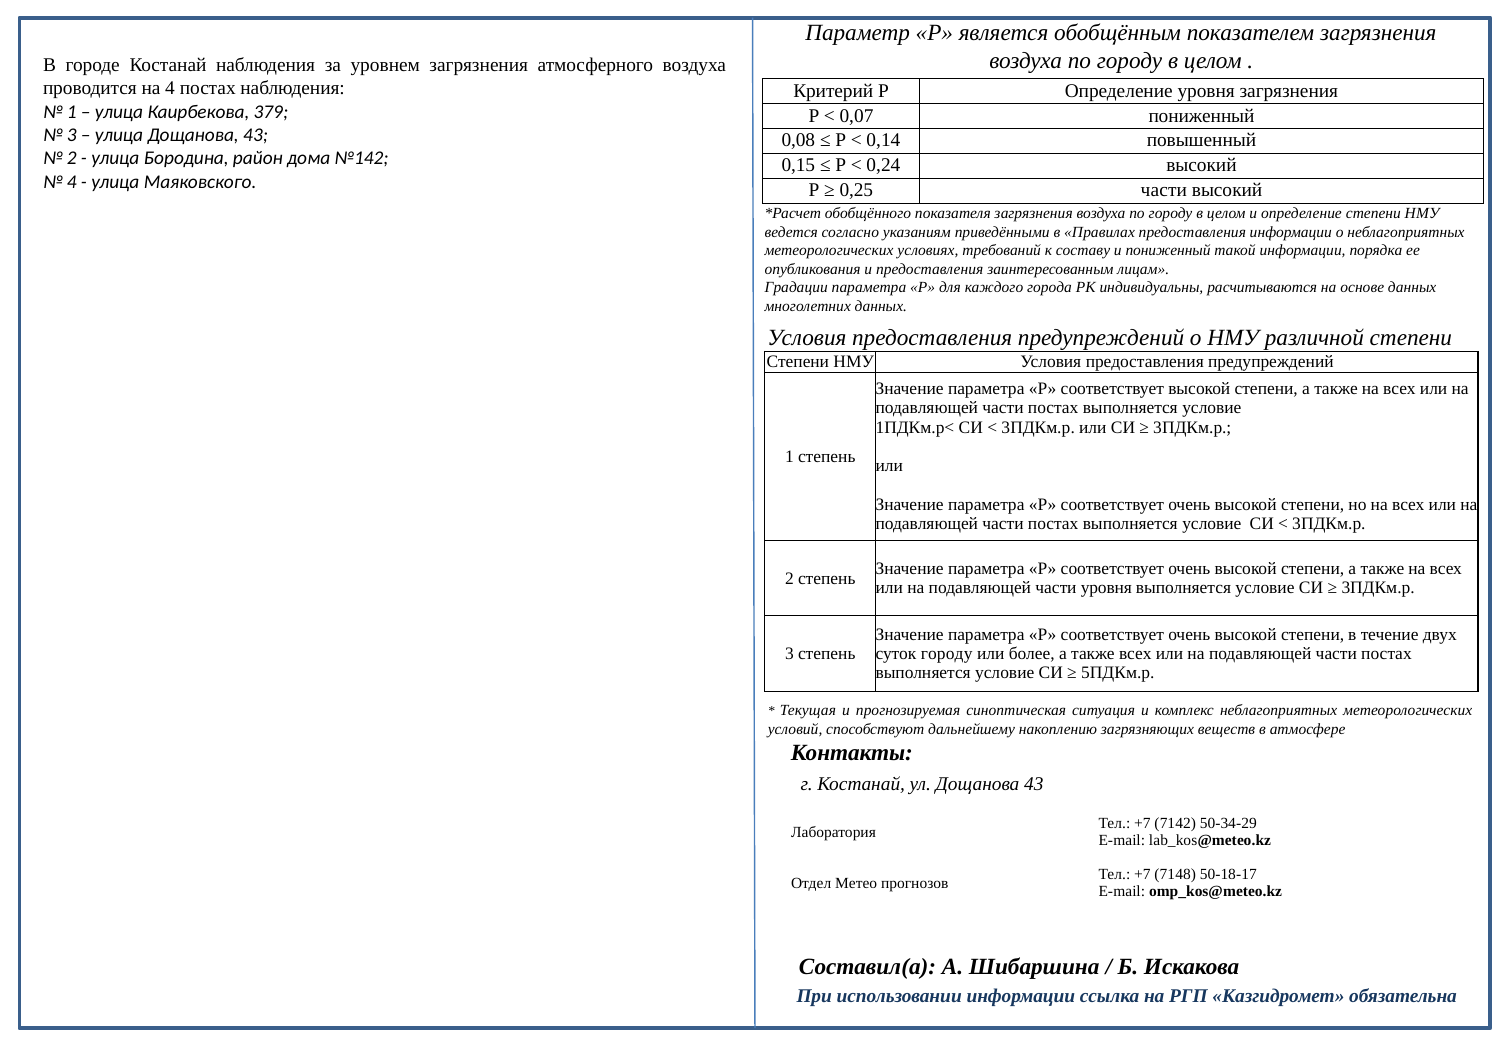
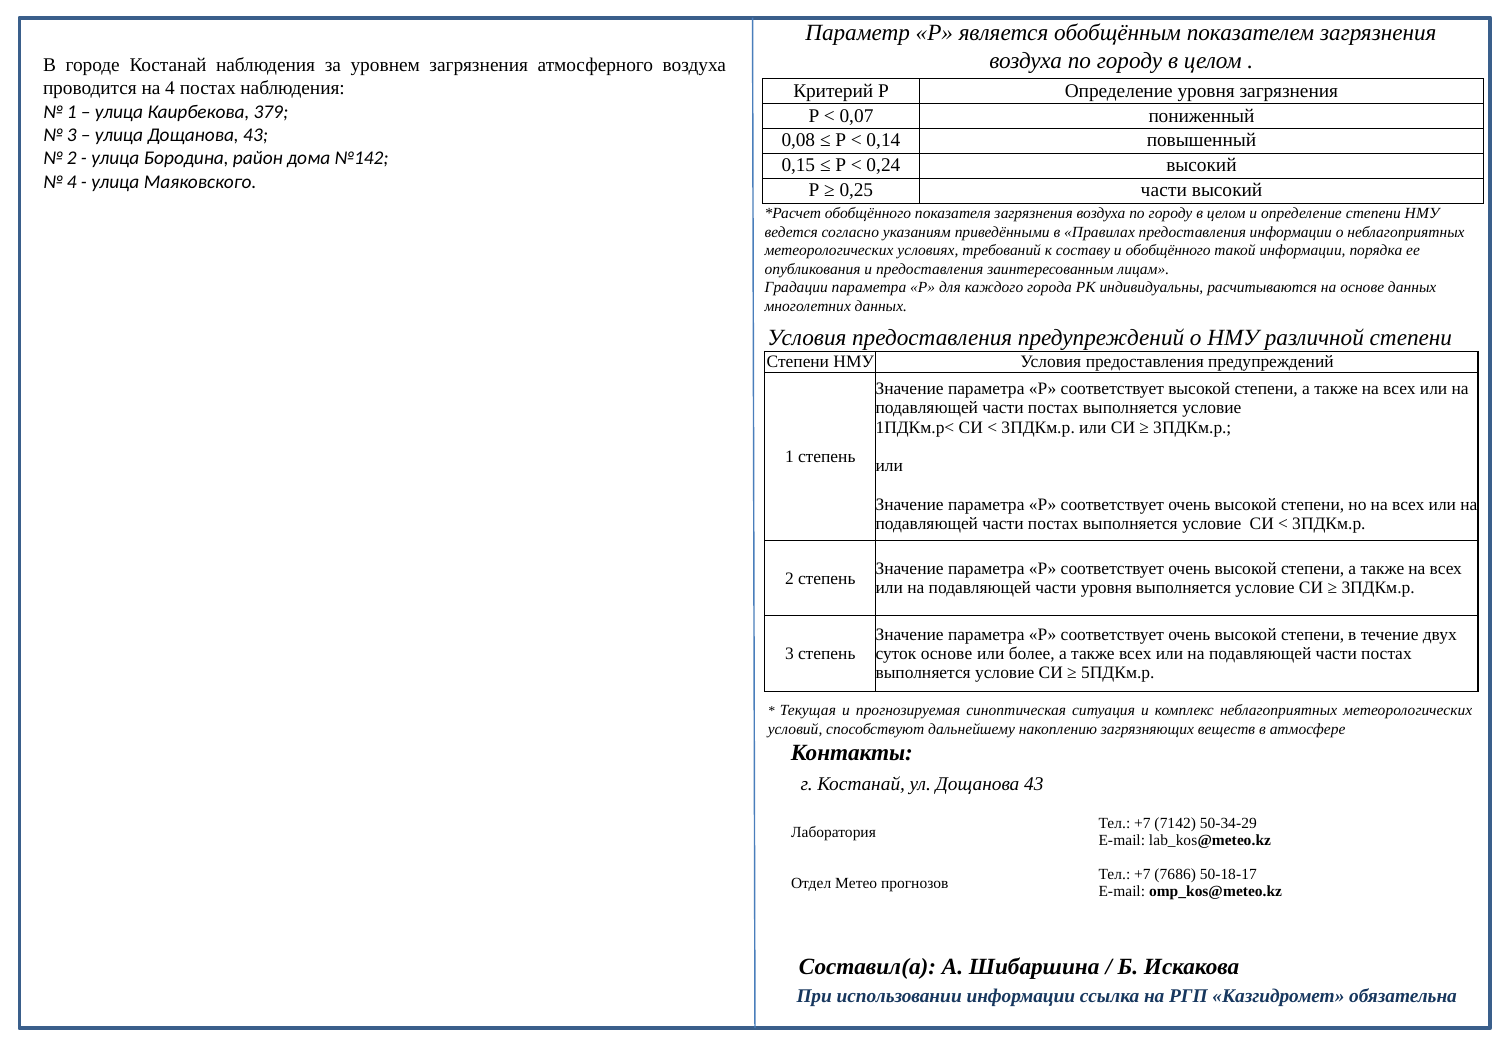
и пониженный: пониженный -> обобщённого
суток городу: городу -> основе
7148: 7148 -> 7686
